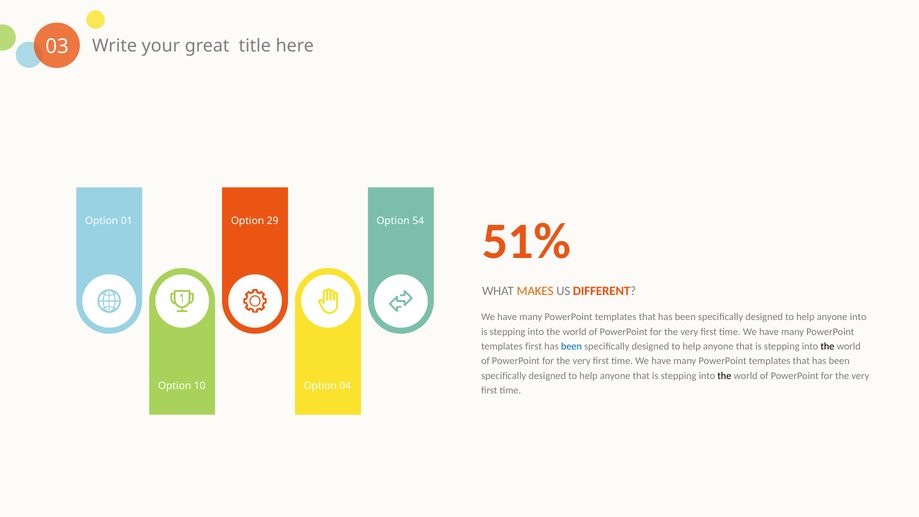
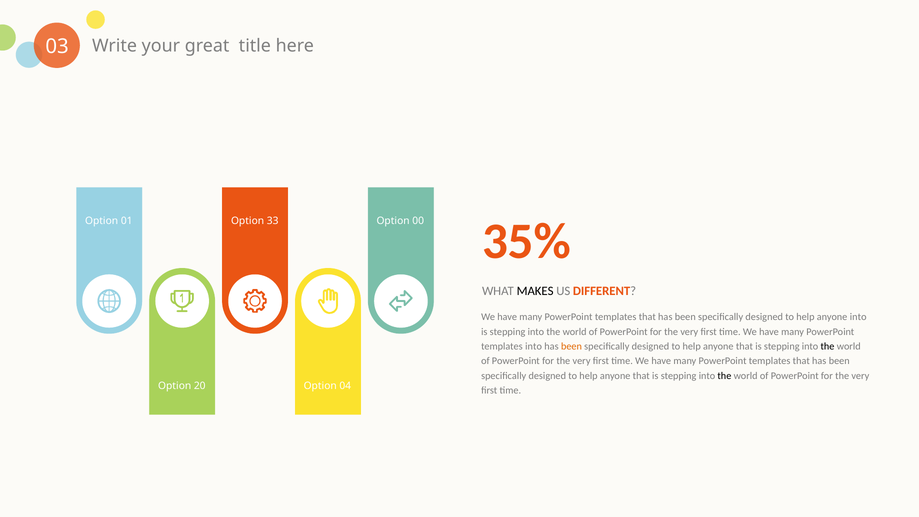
29: 29 -> 33
54: 54 -> 00
51%: 51% -> 35%
MAKES colour: orange -> black
templates first: first -> into
been at (571, 346) colour: blue -> orange
10: 10 -> 20
